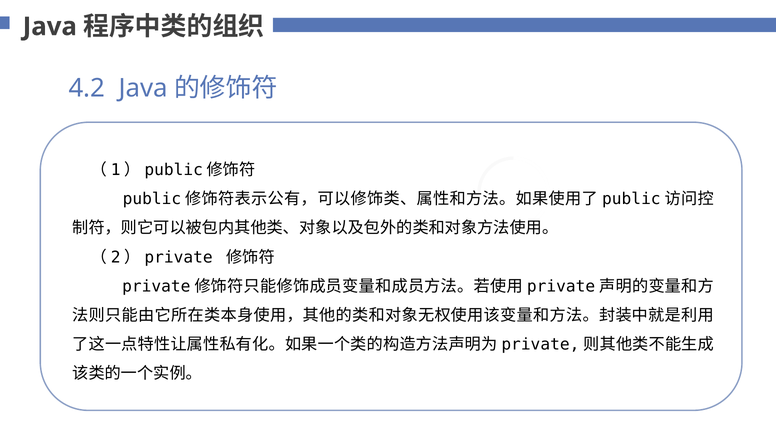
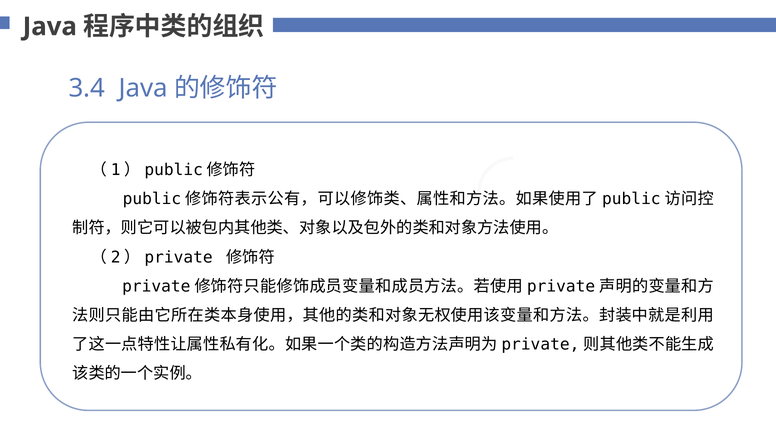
4.2: 4.2 -> 3.4
